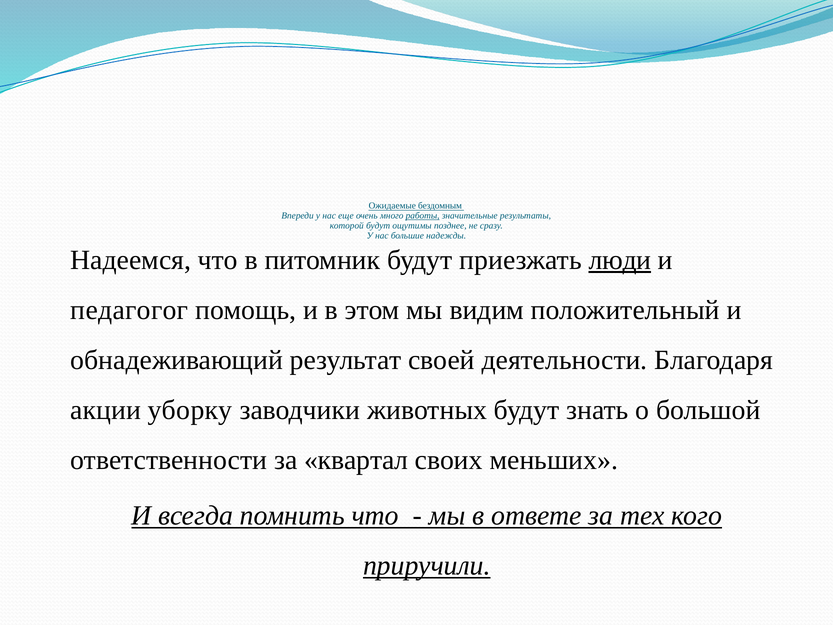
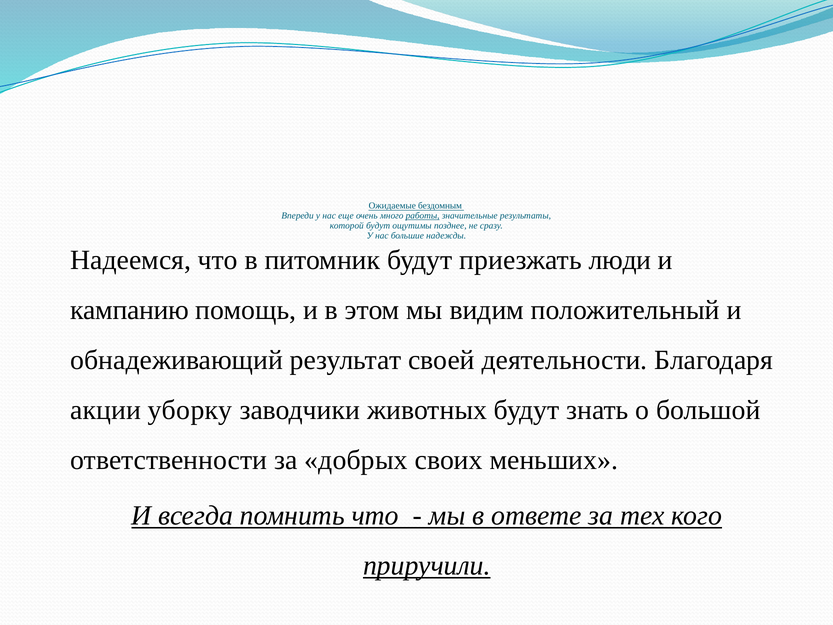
люди underline: present -> none
педагогог: педагогог -> кампанию
квартал: квартал -> добрых
